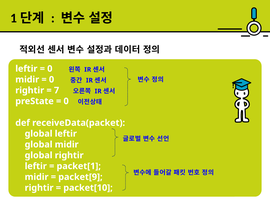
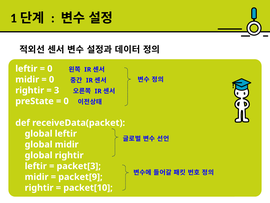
7: 7 -> 3
packet[1: packet[1 -> packet[3
